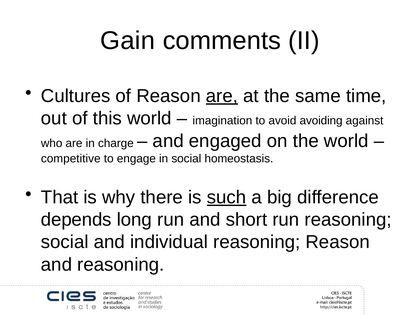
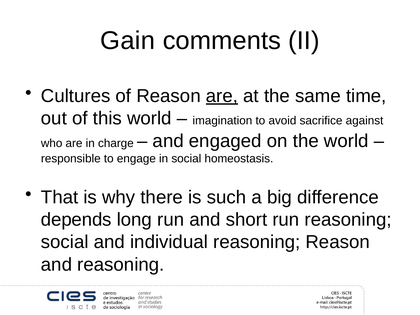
avoiding: avoiding -> sacrifice
competitive: competitive -> responsible
such underline: present -> none
